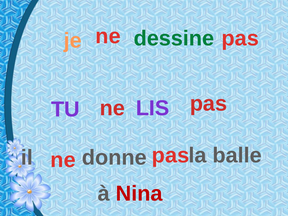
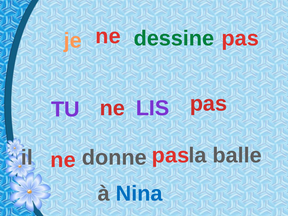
Nina colour: red -> blue
